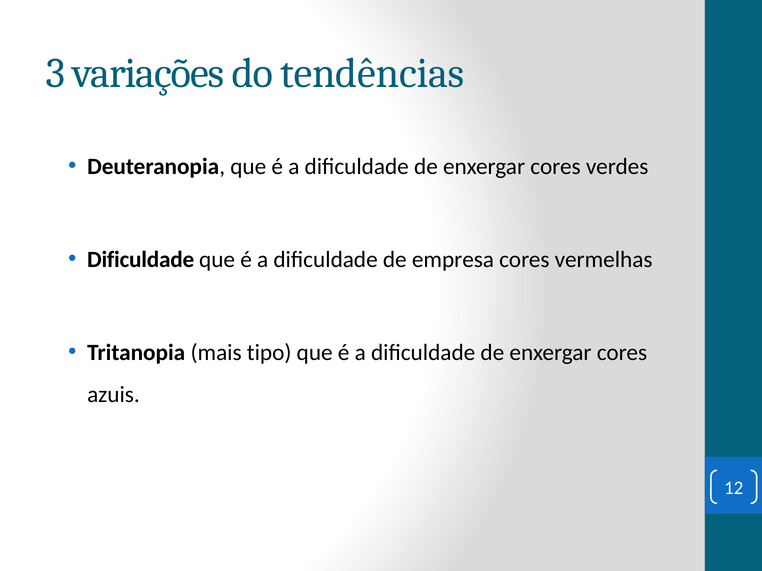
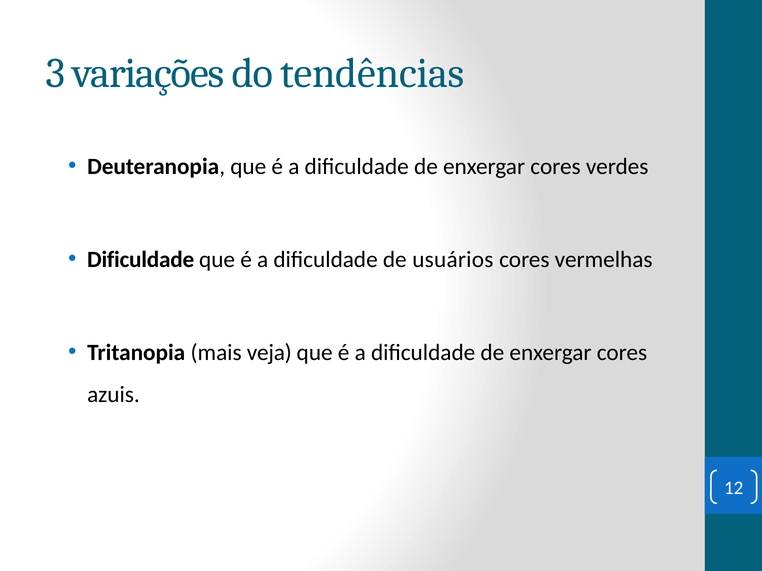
empresa: empresa -> usuários
tipo: tipo -> veja
